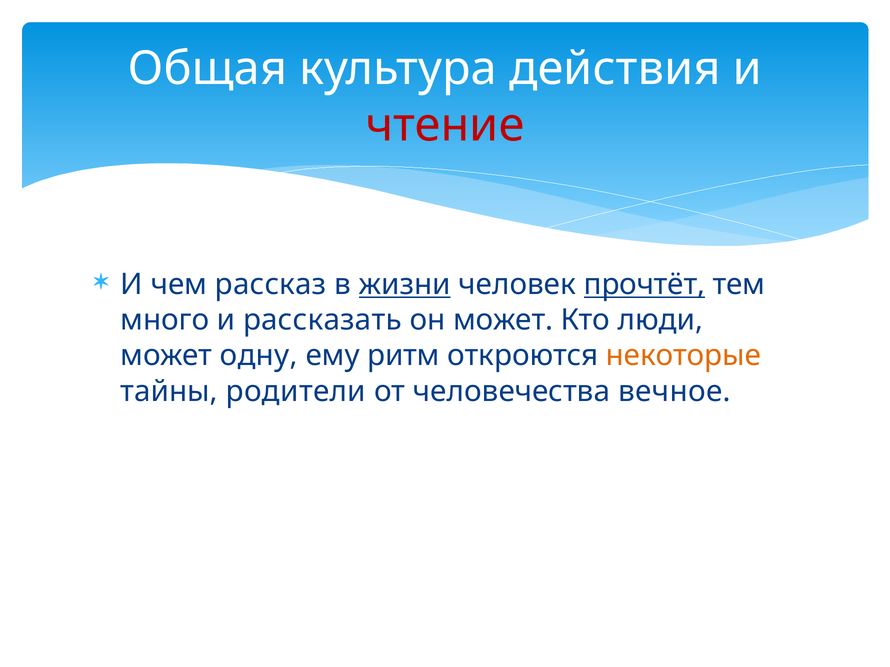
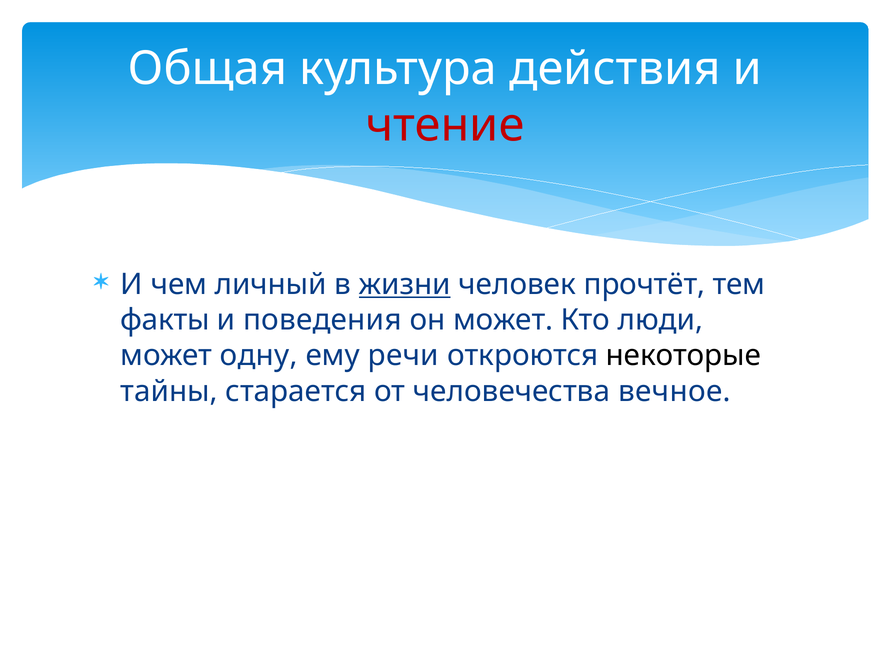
рассказ: рассказ -> личный
прочтёт underline: present -> none
много: много -> факты
рассказать: рассказать -> поведения
ритм: ритм -> речи
некоторые colour: orange -> black
родители: родители -> старается
